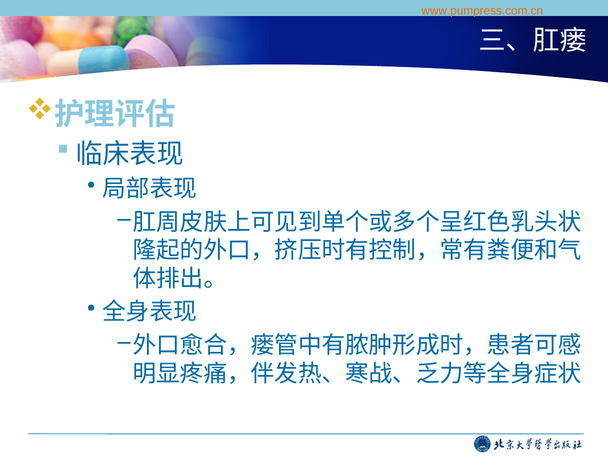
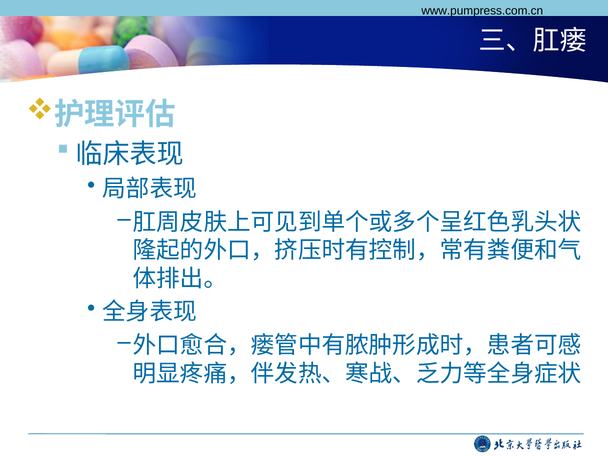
www.pumpress.com.cn colour: orange -> black
